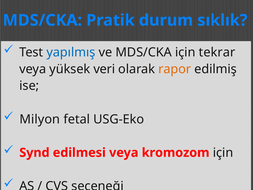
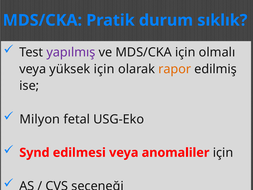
yapılmış colour: blue -> purple
tekrar: tekrar -> olmalı
yüksek veri: veri -> için
kromozom: kromozom -> anomaliler
